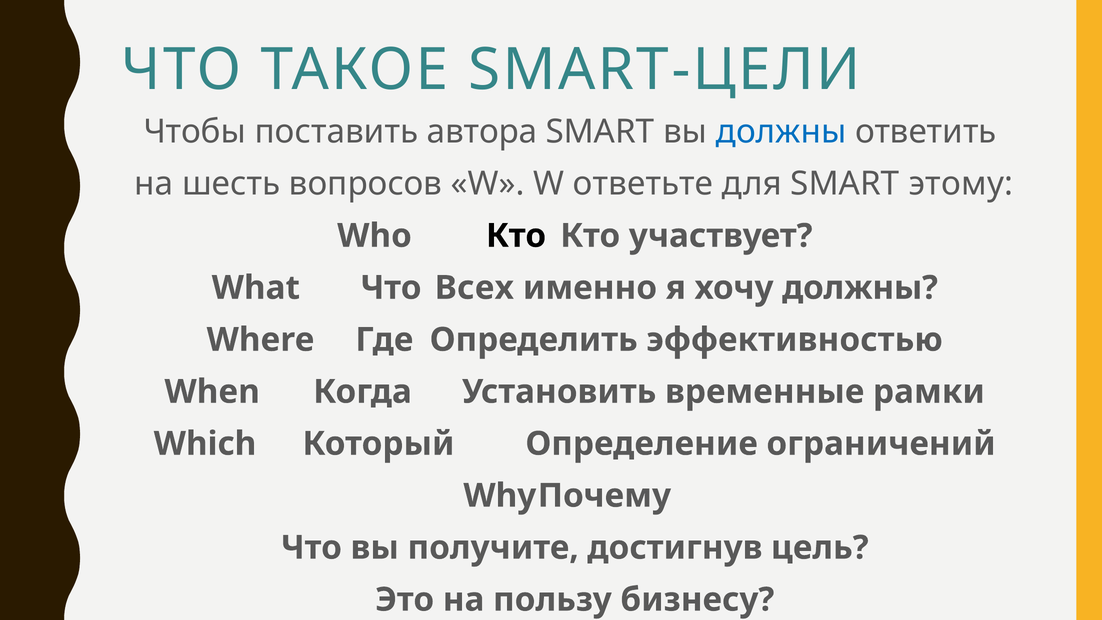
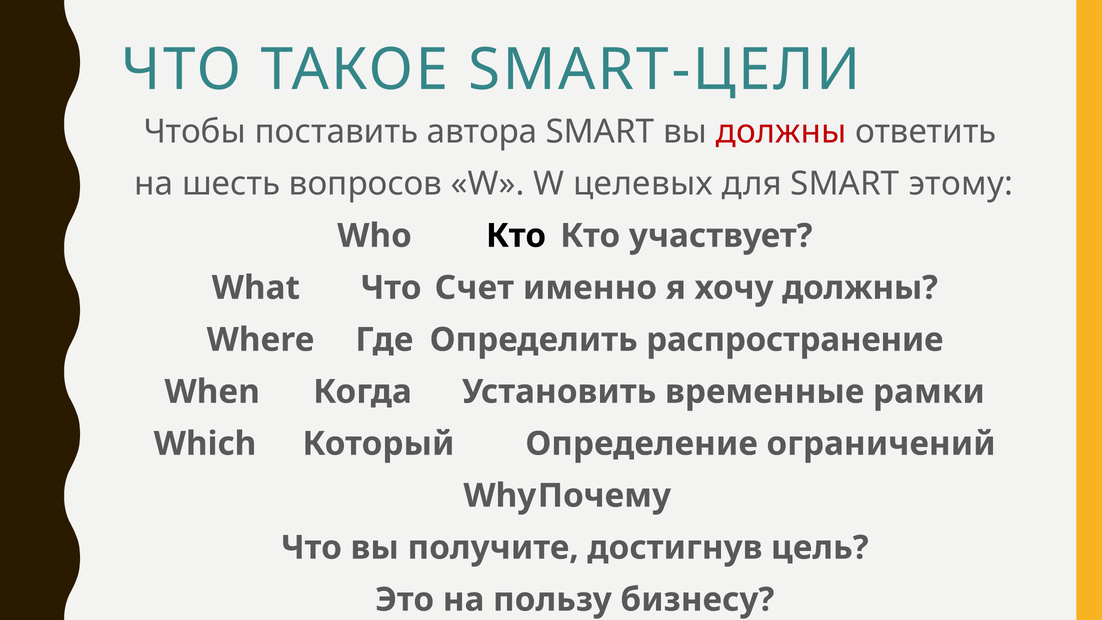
должны at (781, 132) colour: blue -> red
ответьте: ответьте -> целевых
Всех: Всех -> Счет
эффективностью: эффективностью -> распространение
